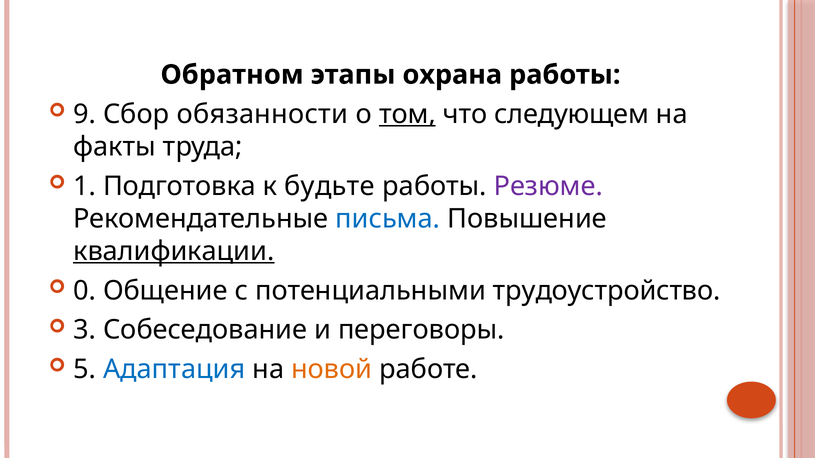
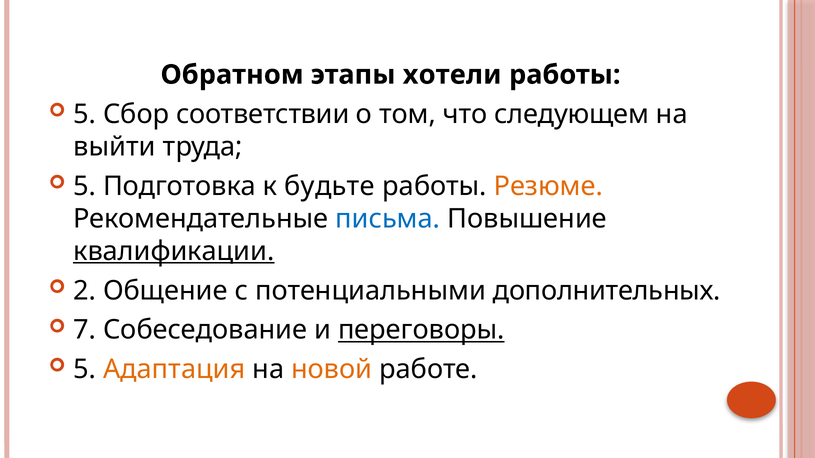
охрана: охрана -> хотели
9 at (85, 114): 9 -> 5
обязанности: обязанности -> соответствии
том underline: present -> none
факты: факты -> выйти
1 at (85, 186): 1 -> 5
Резюме colour: purple -> orange
0: 0 -> 2
трудоустройство: трудоустройство -> дополнительных
3: 3 -> 7
переговоры underline: none -> present
Адаптация colour: blue -> orange
